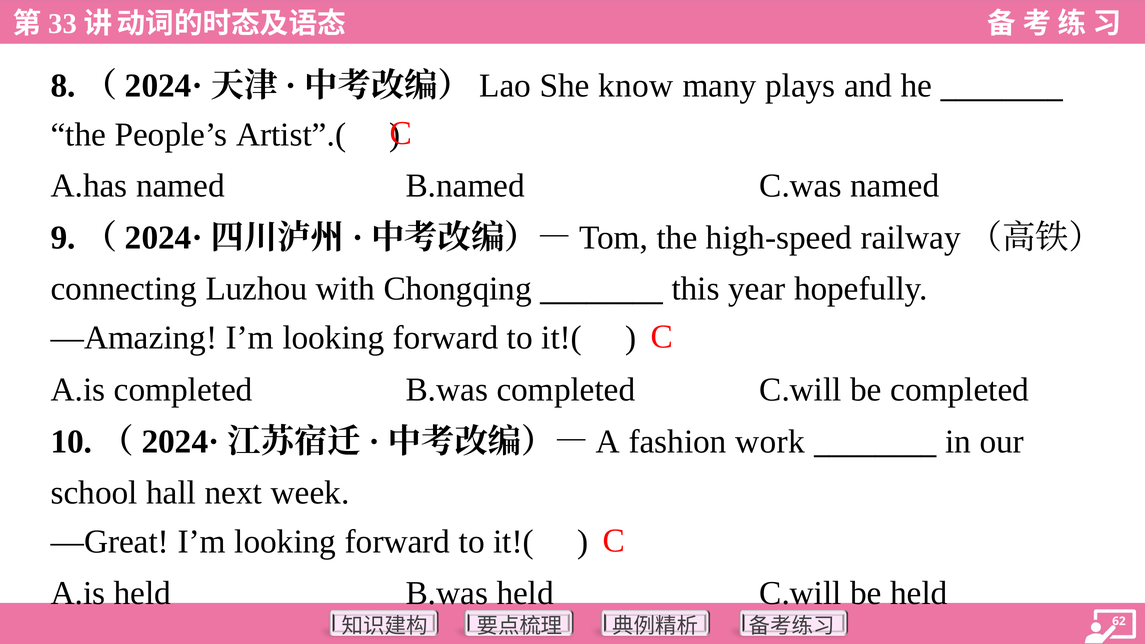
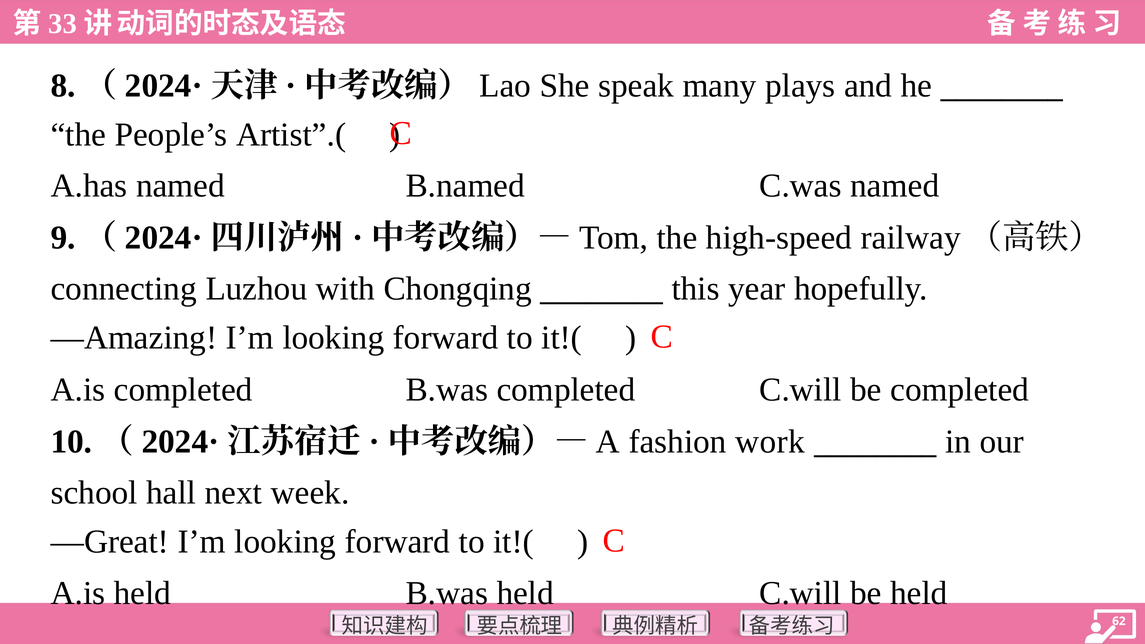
know: know -> speak
